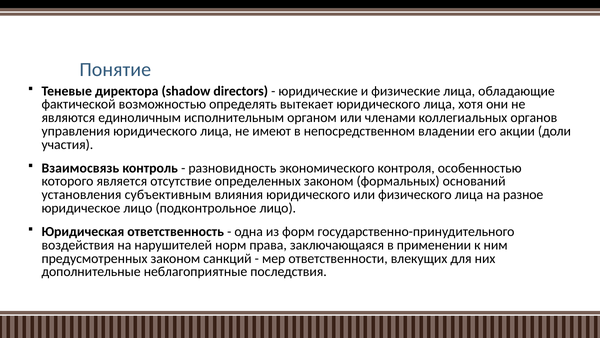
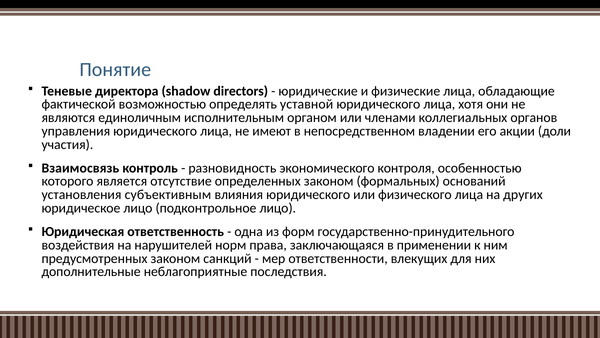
вытекает: вытекает -> уставной
разное: разное -> других
